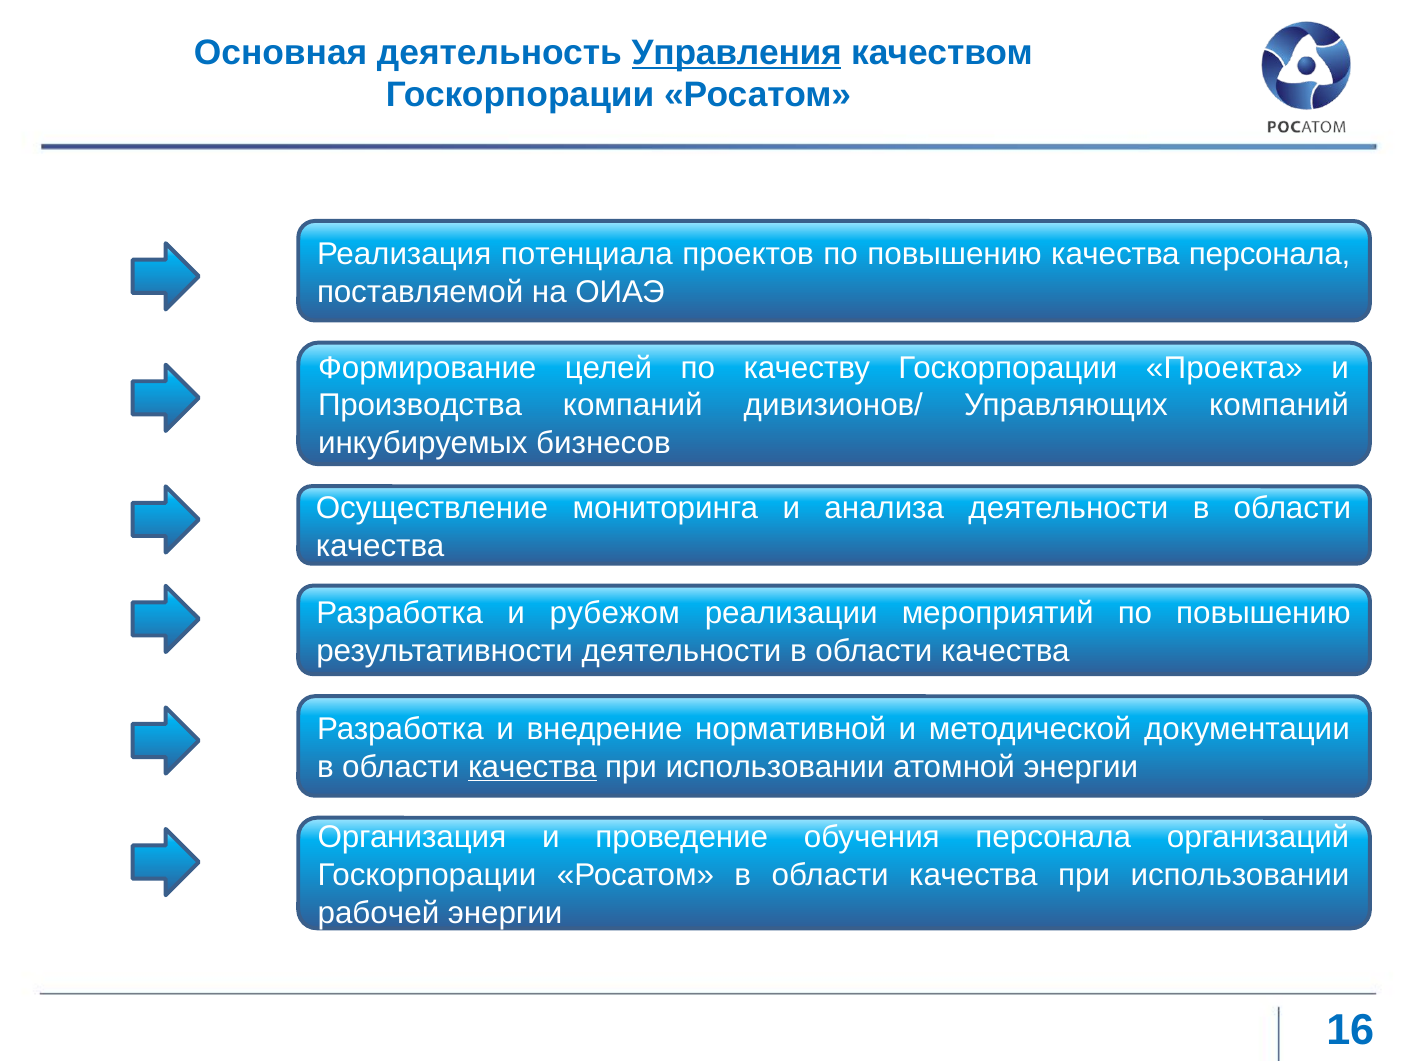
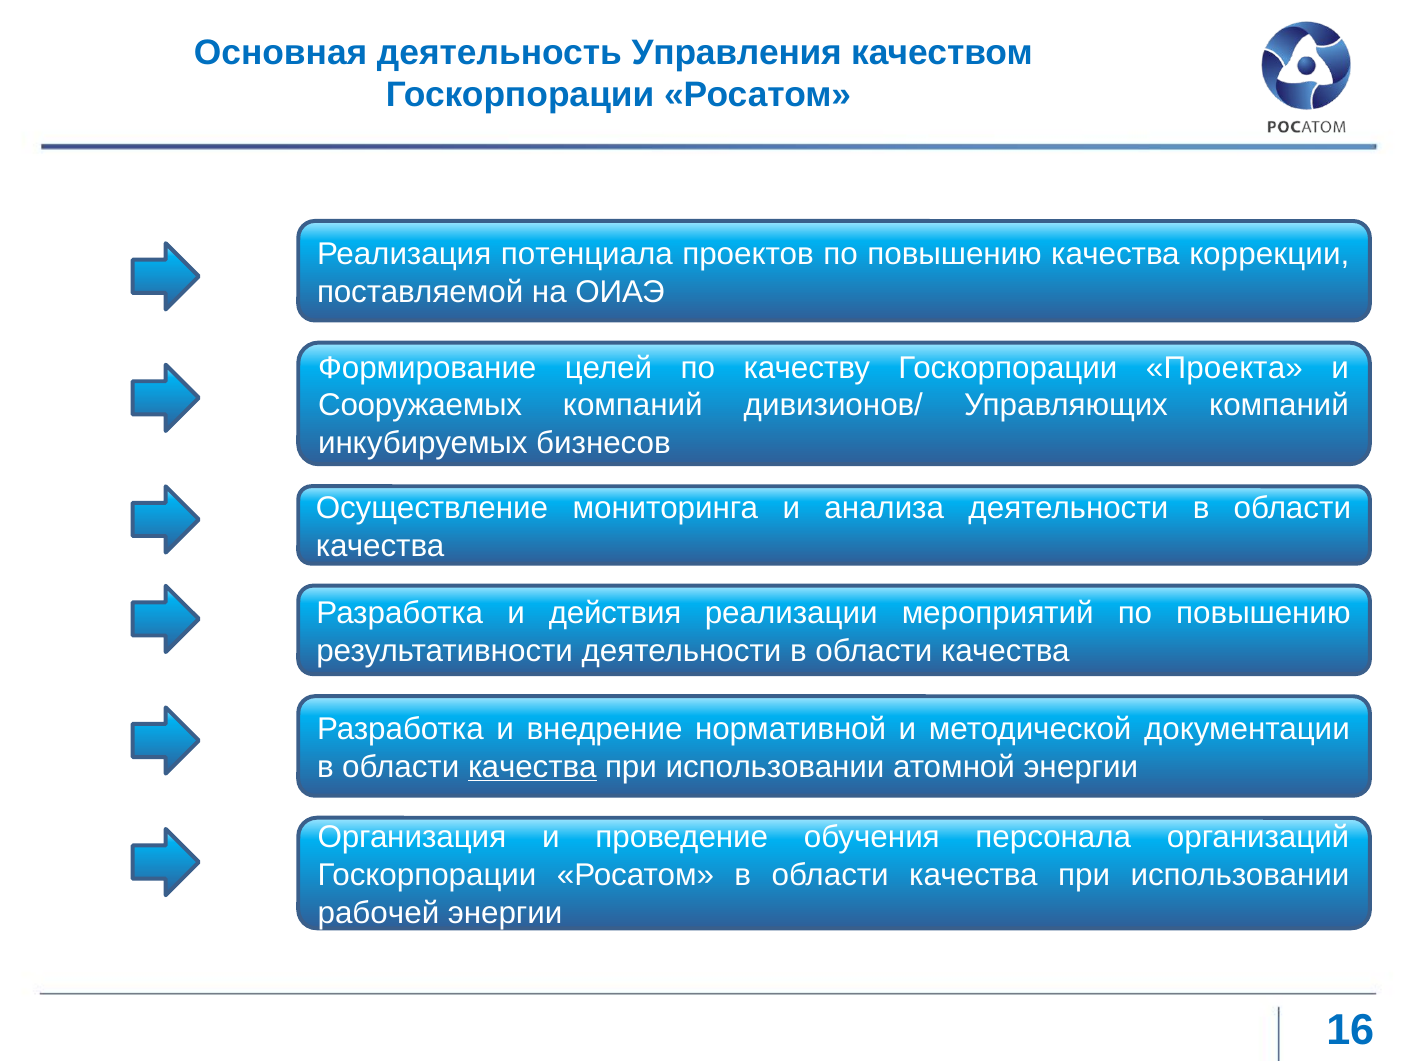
Управления underline: present -> none
качества персонала: персонала -> коррекции
Производства: Производства -> Сооружаемых
рубежом: рубежом -> действия
